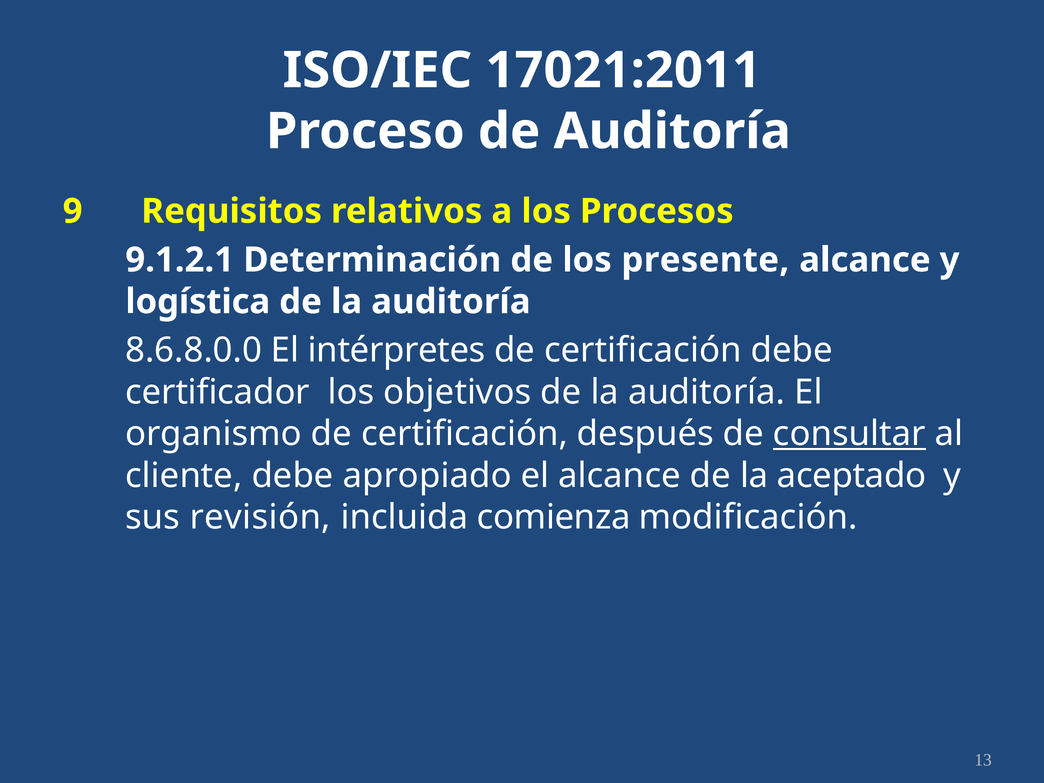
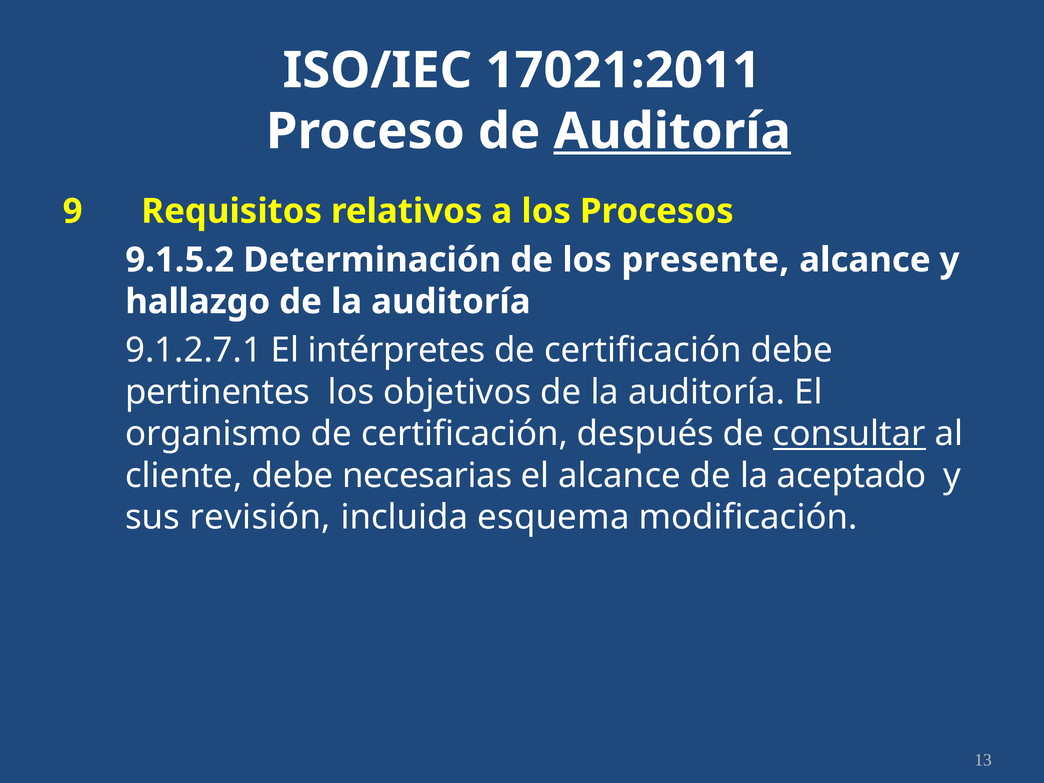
Auditoría at (672, 131) underline: none -> present
9.1.2.1: 9.1.2.1 -> 9.1.5.2
logística: logística -> hallazgo
8.6.8.0.0: 8.6.8.0.0 -> 9.1.2.7.1
certificador: certificador -> pertinentes
apropiado: apropiado -> necesarias
comienza: comienza -> esquema
